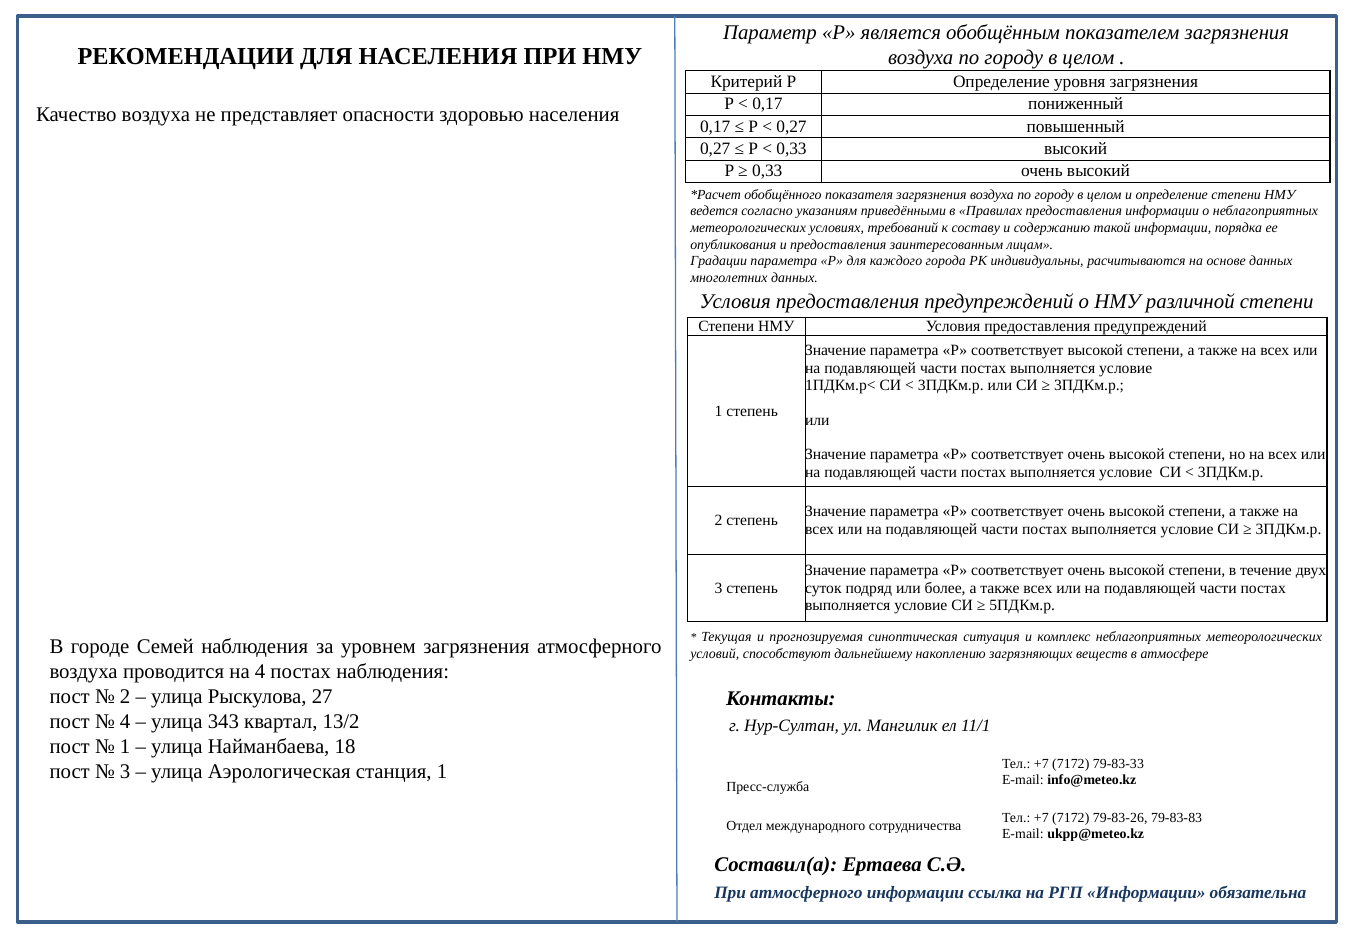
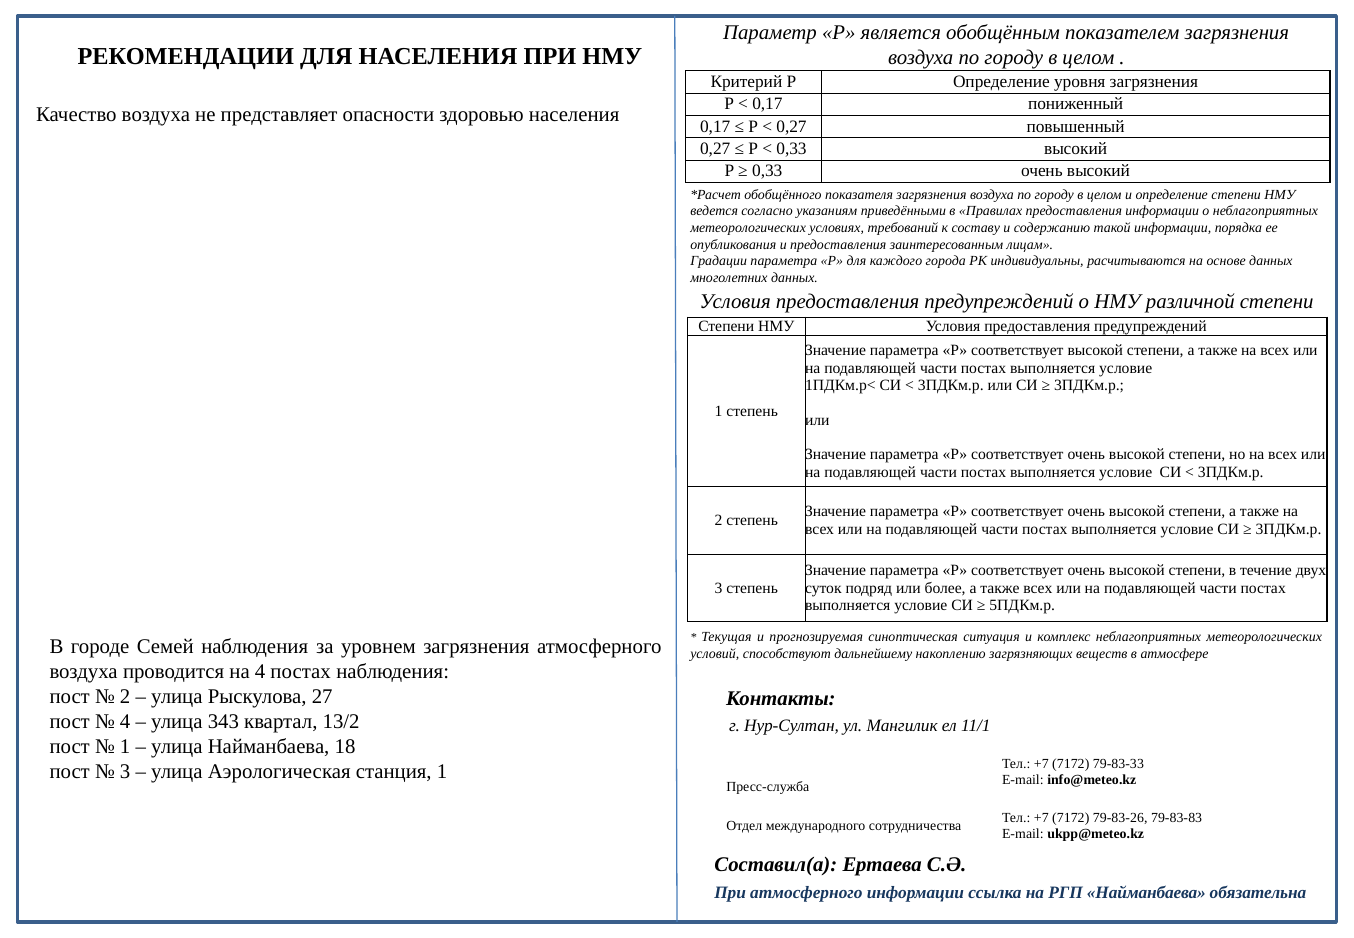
РГП Информации: Информации -> Найманбаева
